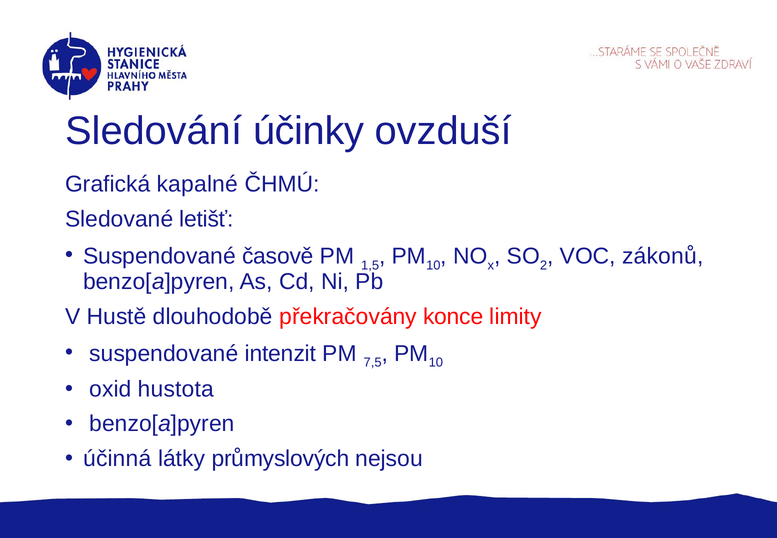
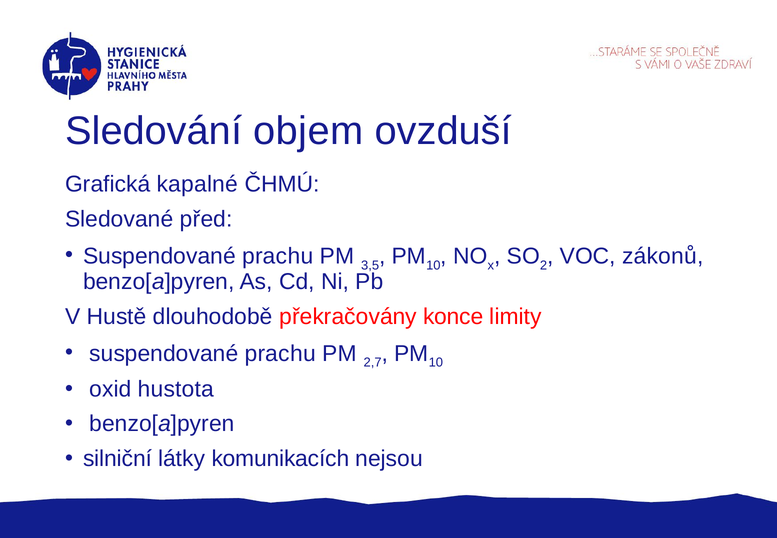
účinky: účinky -> objem
letišť: letišť -> před
časově at (278, 256): časově -> prachu
1,5: 1,5 -> 3,5
intenzit at (280, 354): intenzit -> prachu
7,5: 7,5 -> 2,7
účinná: účinná -> silniční
průmyslových: průmyslových -> komunikacích
